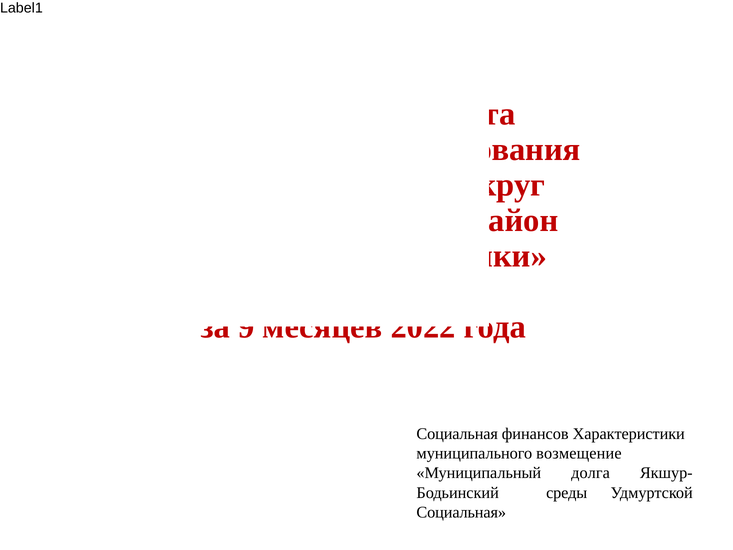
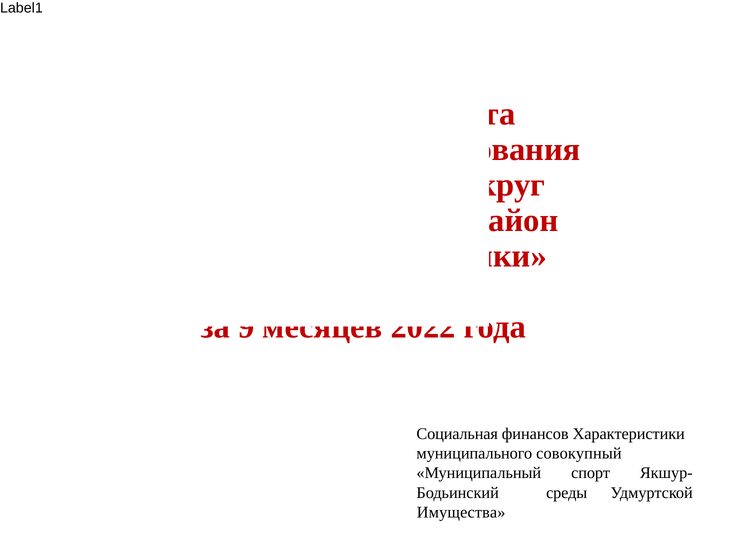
возмещение: возмещение -> совокупный
долга: долга -> спорт
Социальная at (461, 512): Социальная -> Имущества
